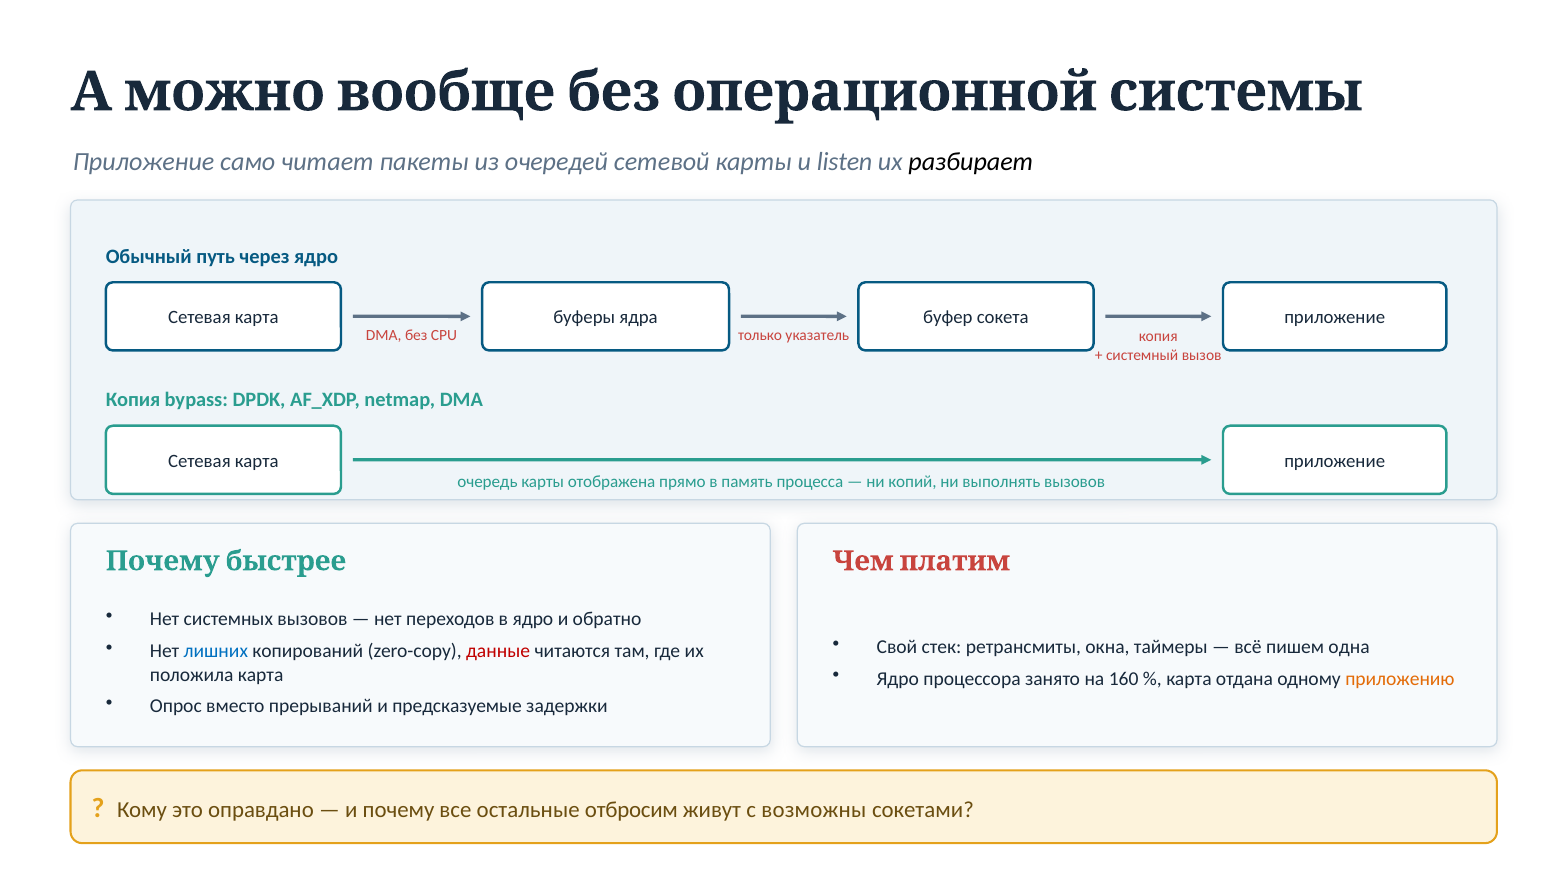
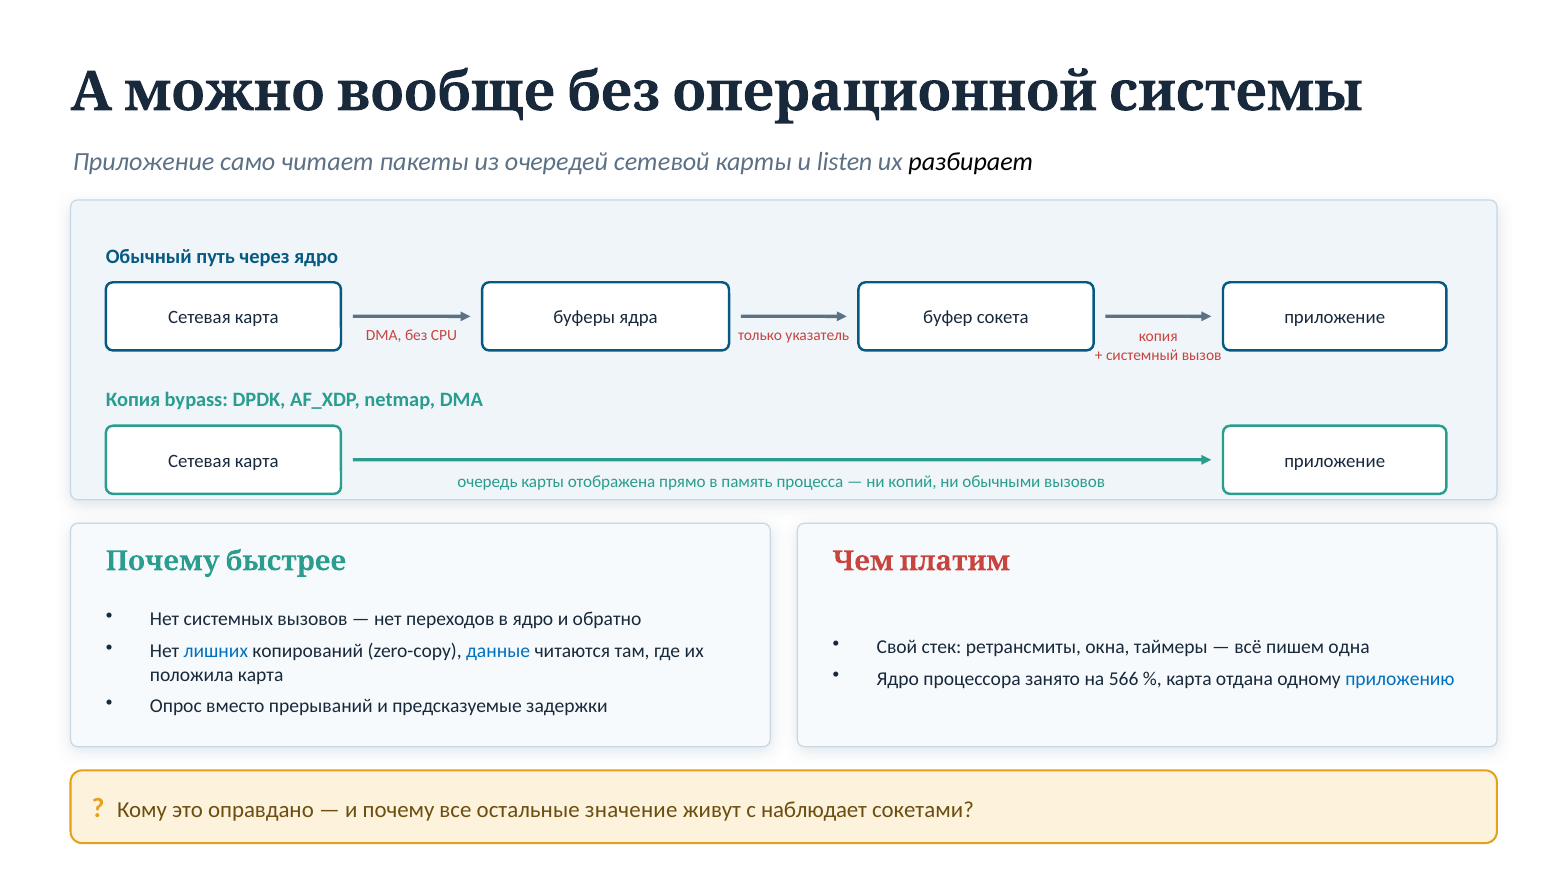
выполнять: выполнять -> обычными
данные colour: red -> blue
160: 160 -> 566
приложению colour: orange -> blue
отбросим: отбросим -> значение
возможны: возможны -> наблюдает
